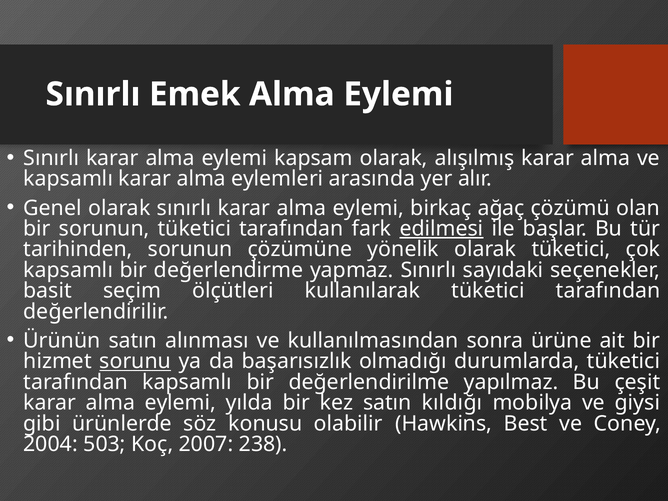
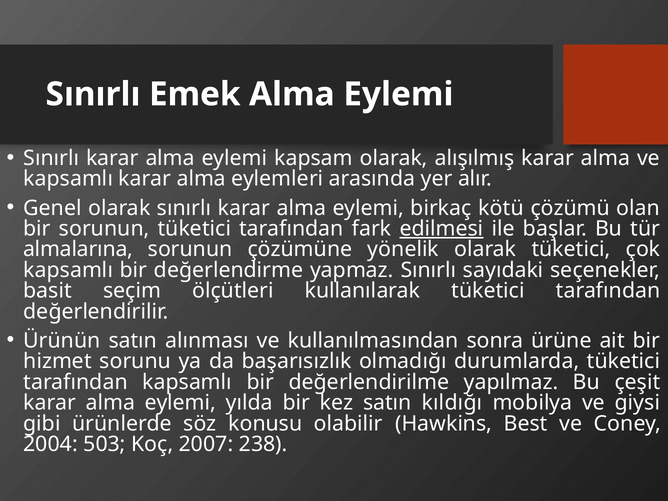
ağaç: ağaç -> kötü
tarihinden: tarihinden -> almalarına
sorunu underline: present -> none
